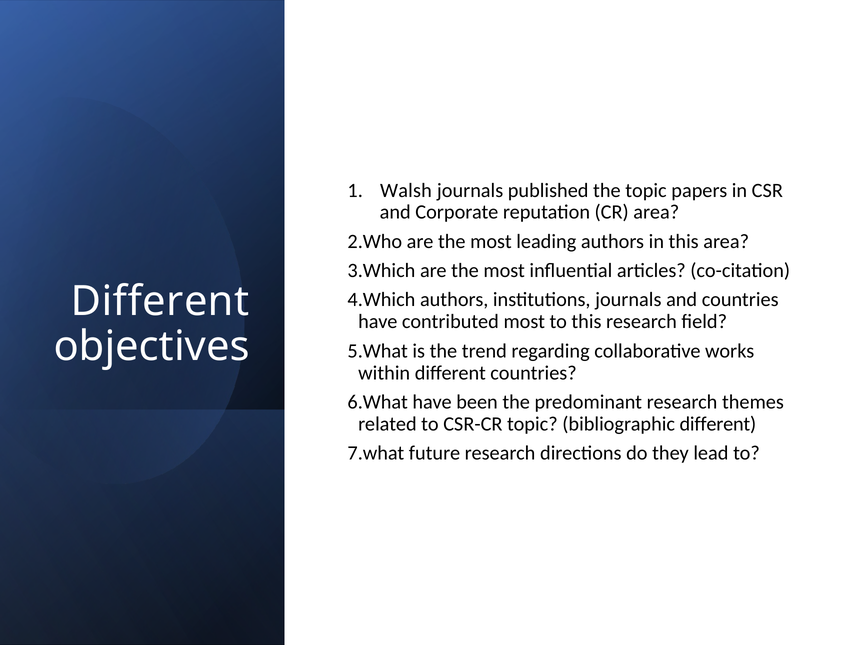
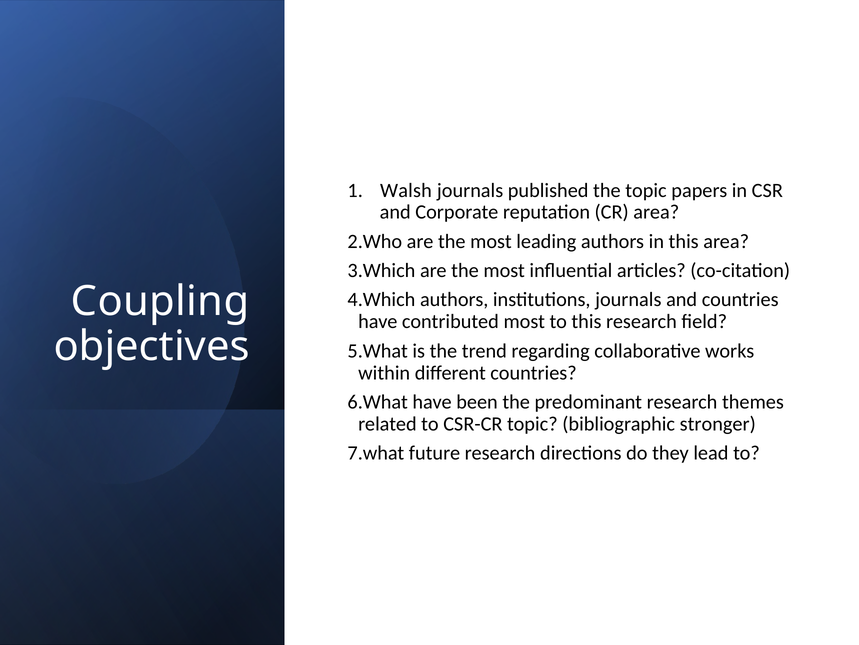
Different at (160, 301): Different -> Coupling
bibliographic different: different -> stronger
